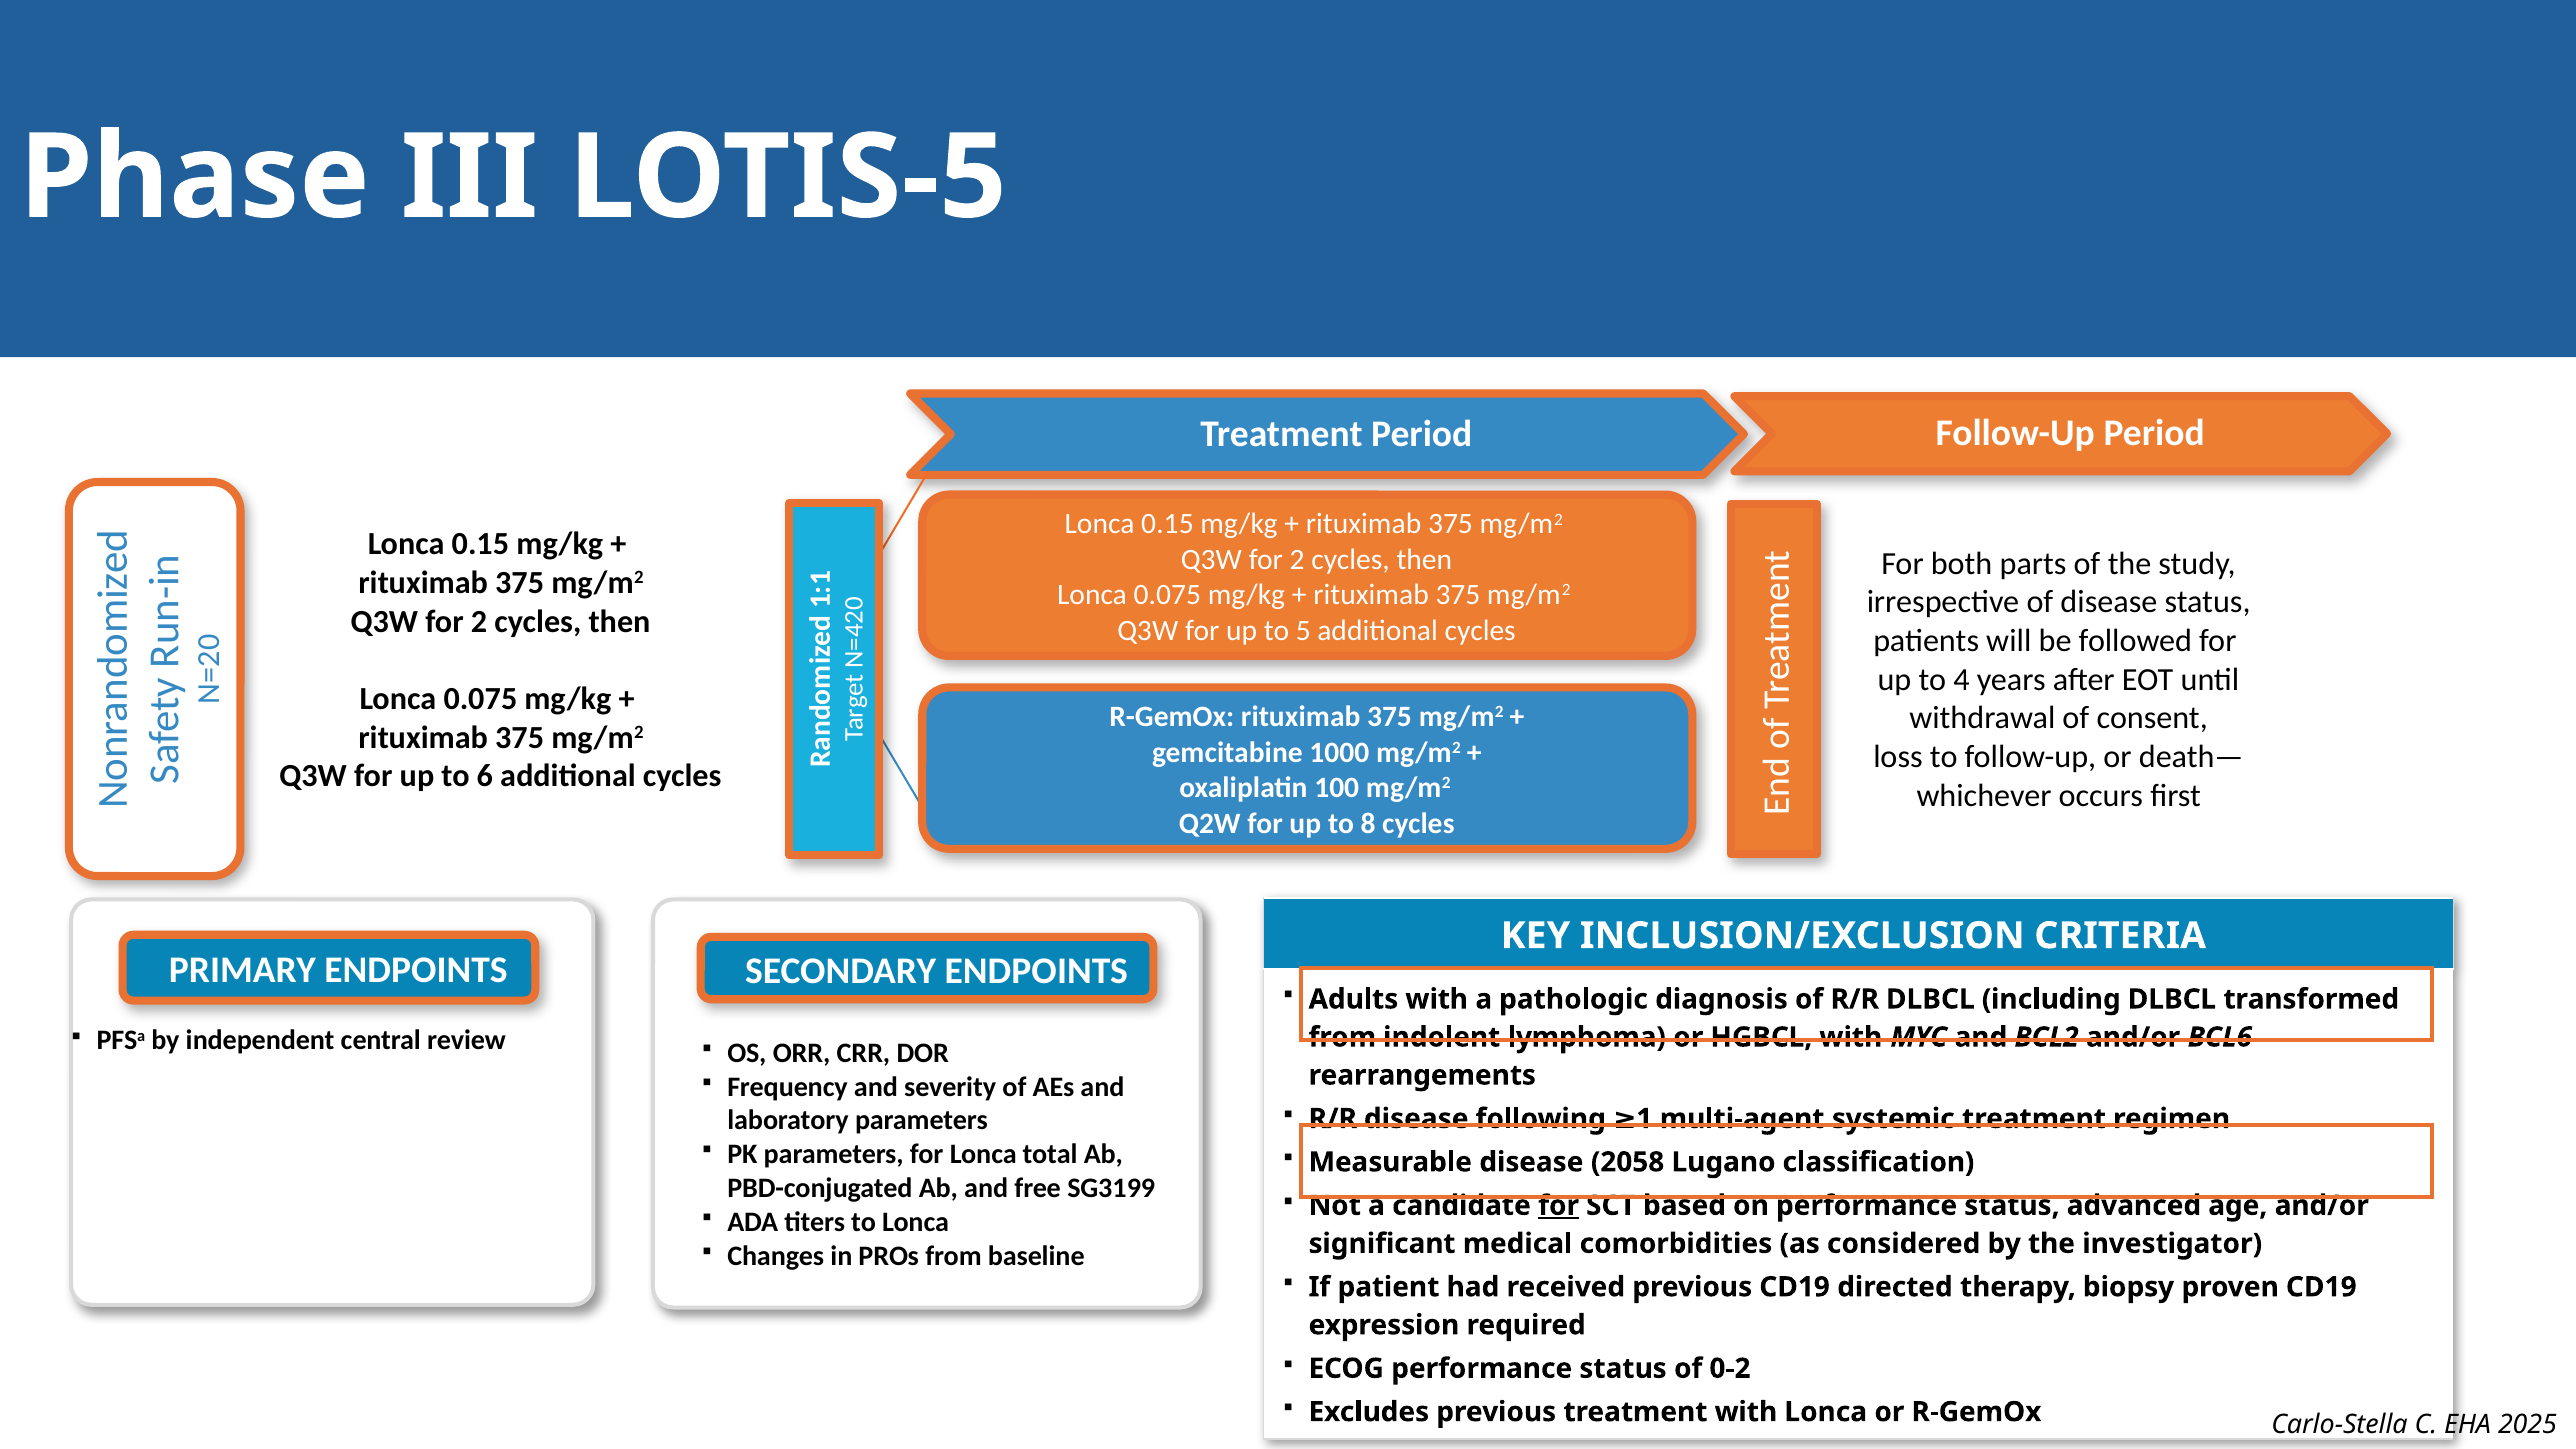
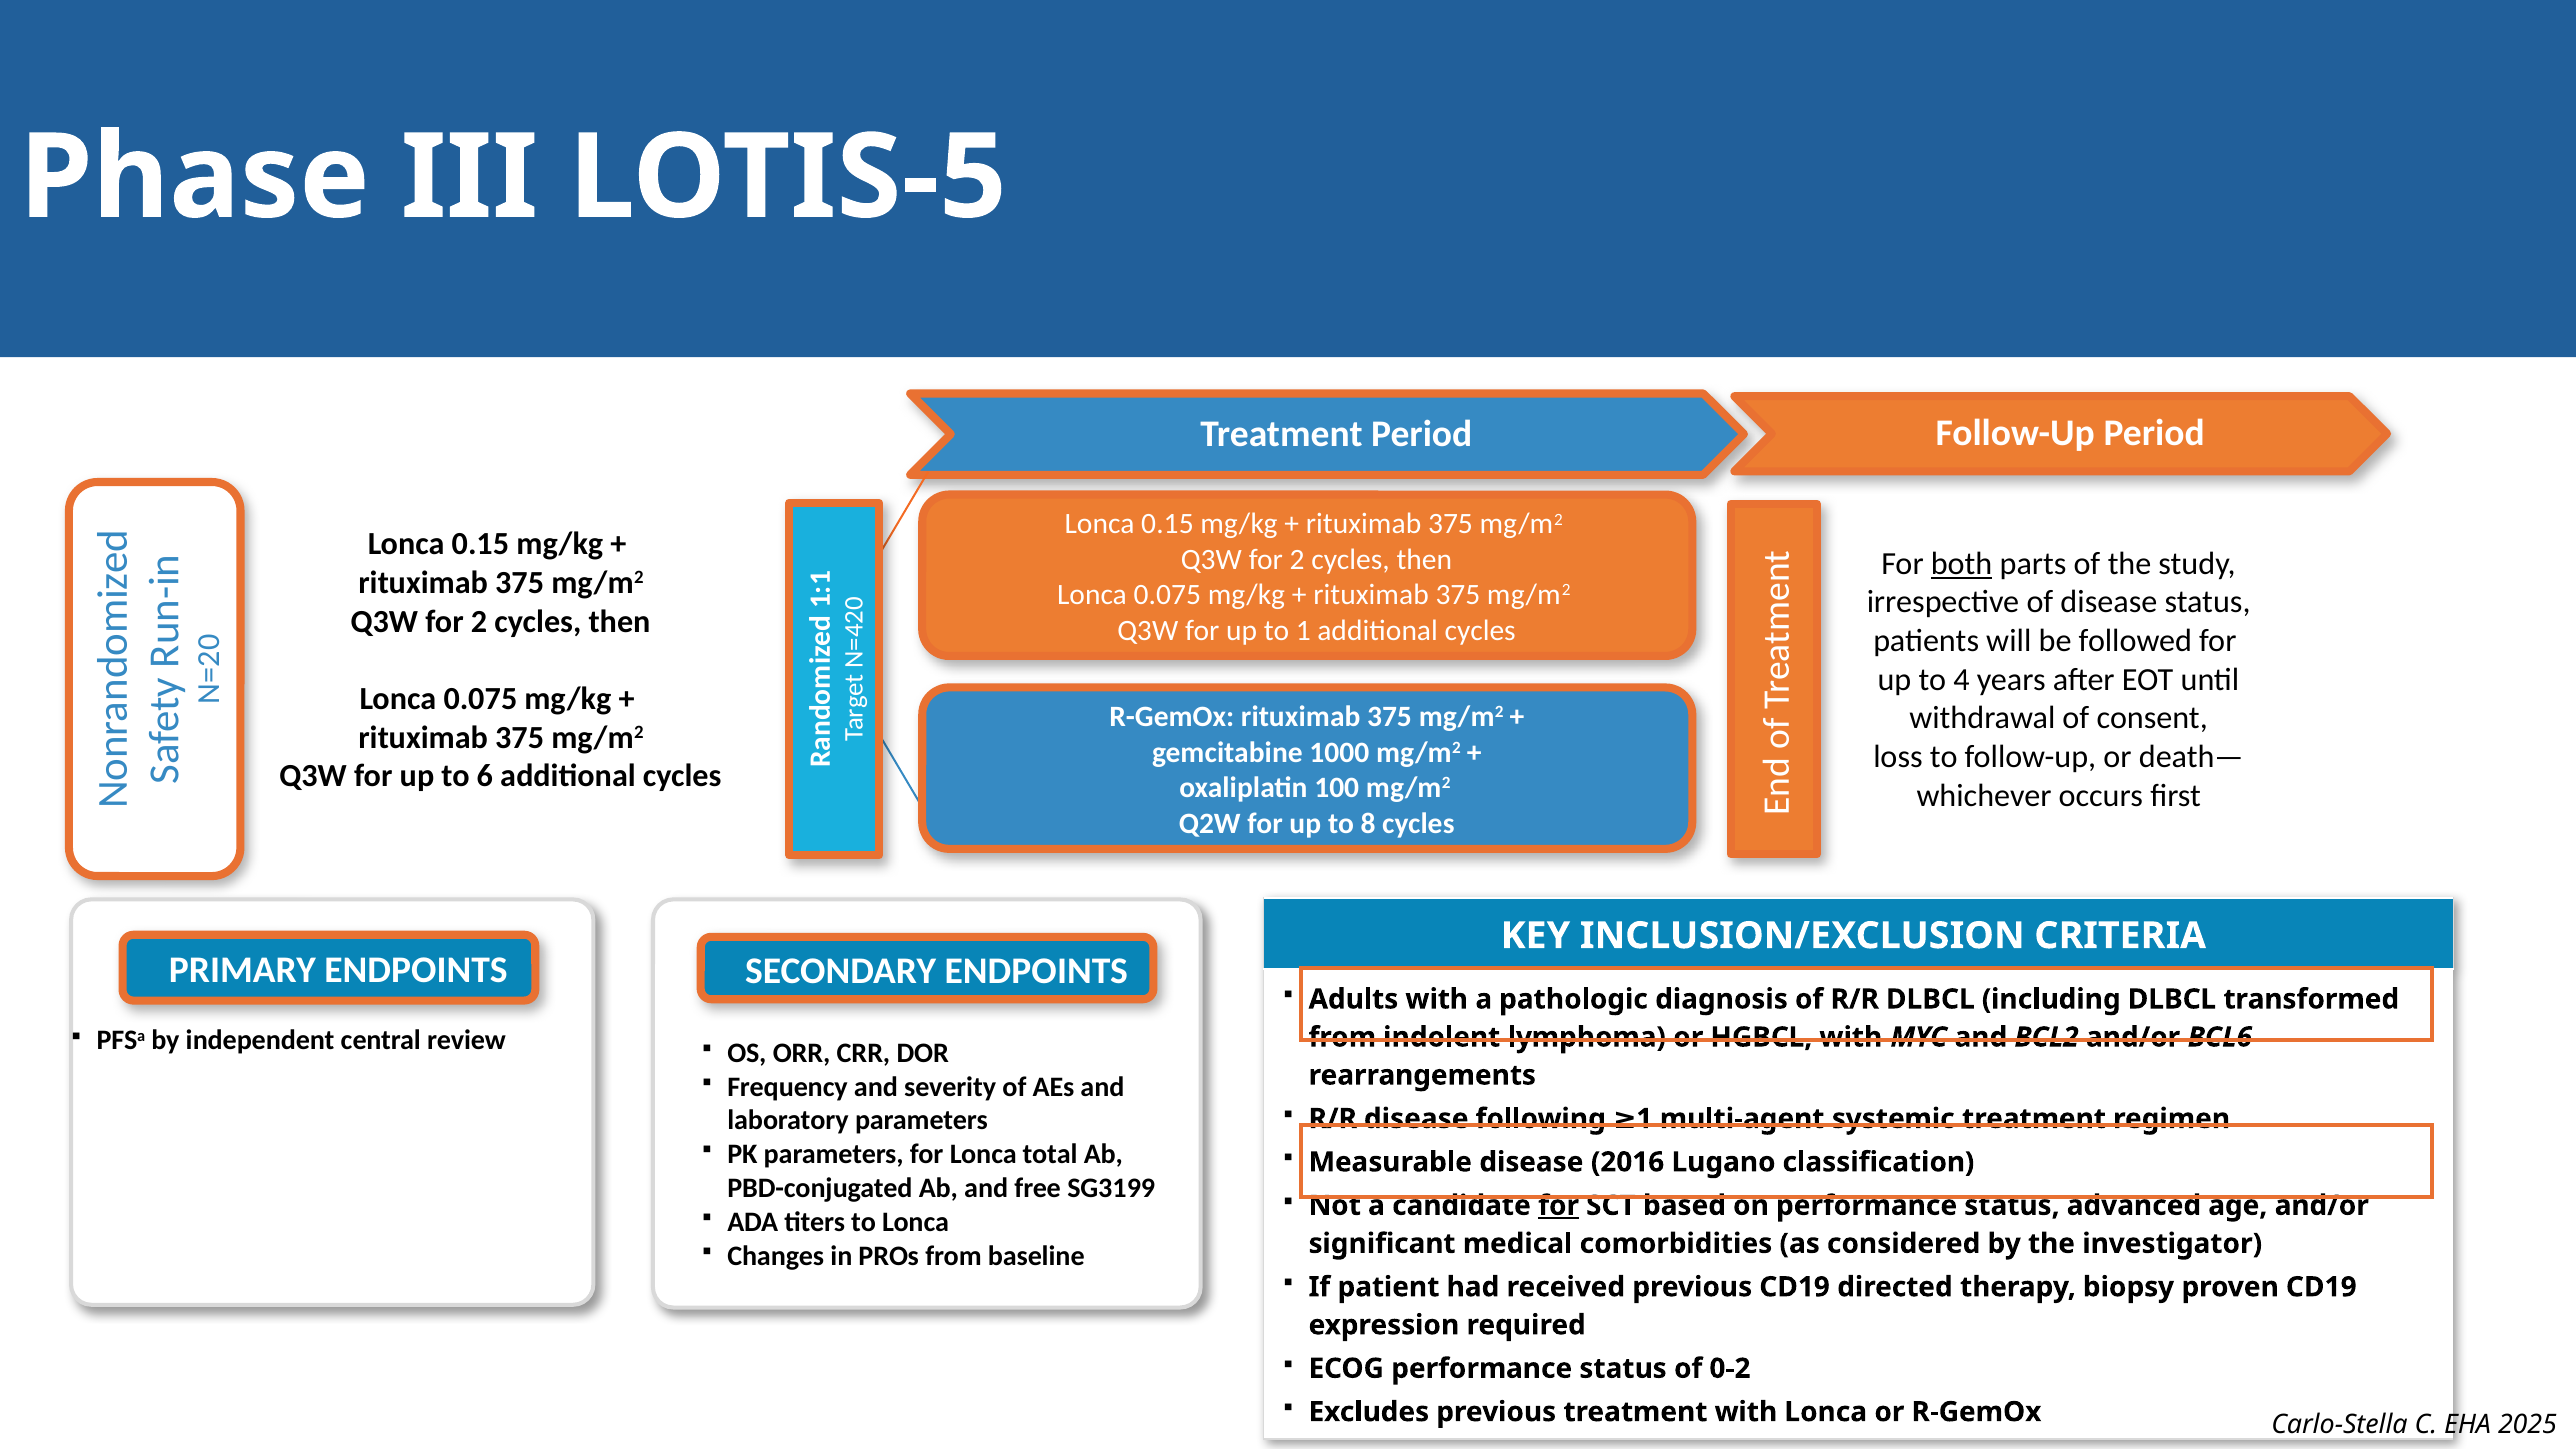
both underline: none -> present
to 5: 5 -> 1
2058: 2058 -> 2016
